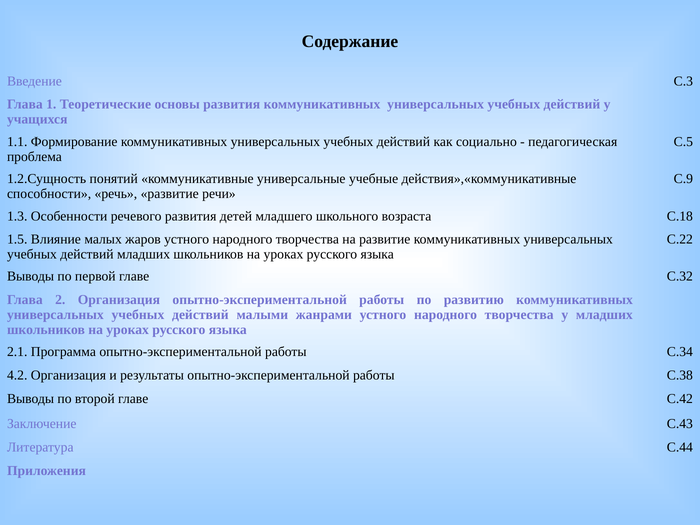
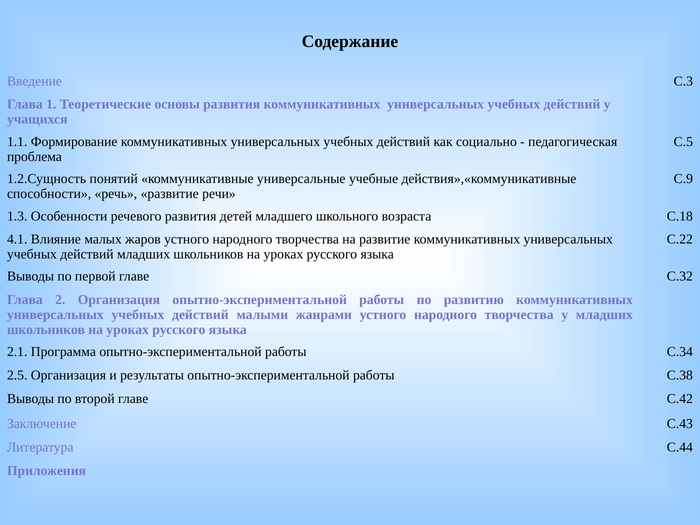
1.5: 1.5 -> 4.1
4.2: 4.2 -> 2.5
